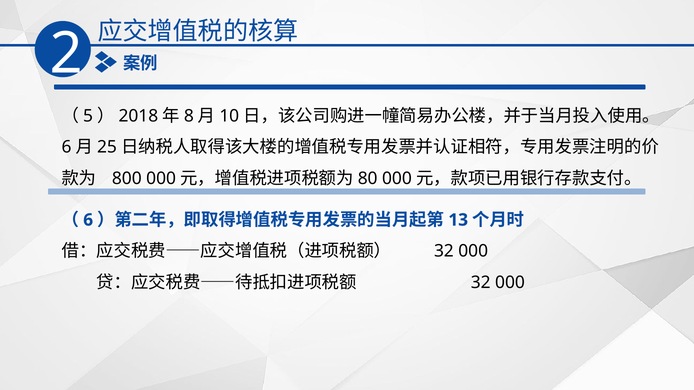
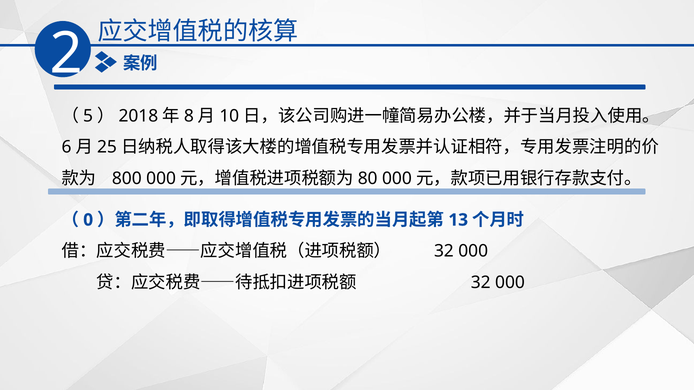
6: 6 -> 0
